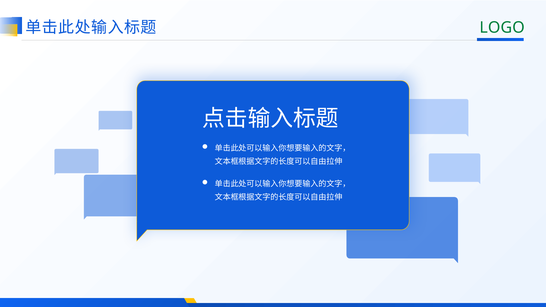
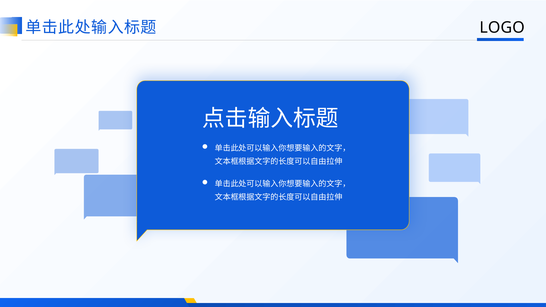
LOGO colour: green -> black
